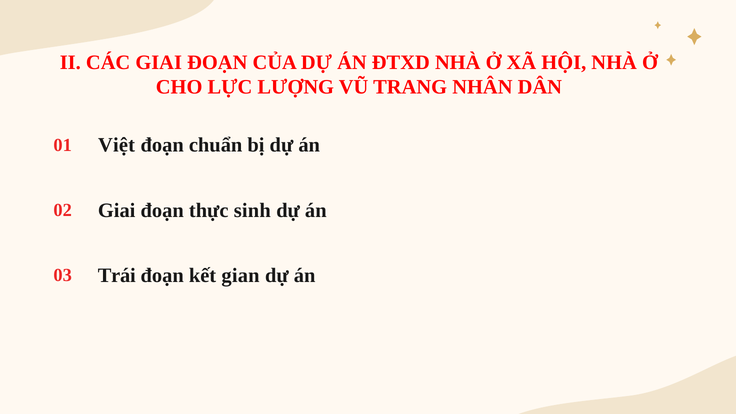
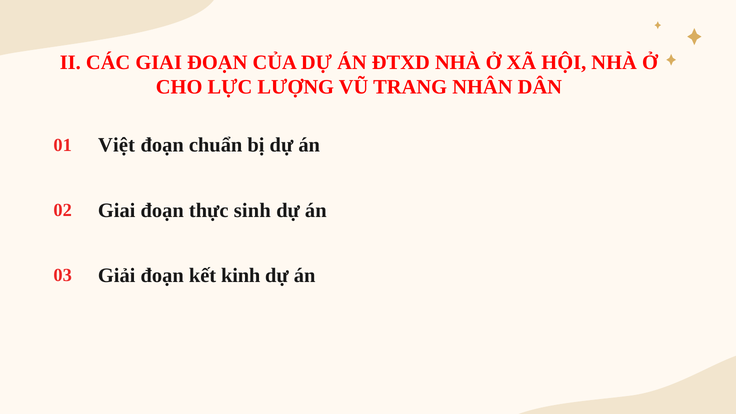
Trái: Trái -> Giải
gian: gian -> kinh
